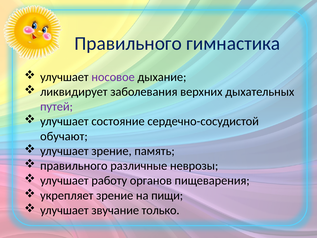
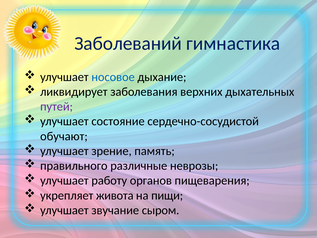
Правильного at (128, 44): Правильного -> Заболеваний
носовое colour: purple -> blue
укрепляет зрение: зрение -> живота
только: только -> сыром
